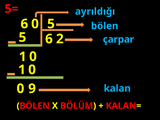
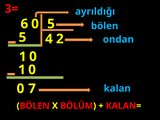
5=: 5= -> 3=
6 at (49, 39): 6 -> 4
çarpar: çarpar -> ondan
9: 9 -> 7
